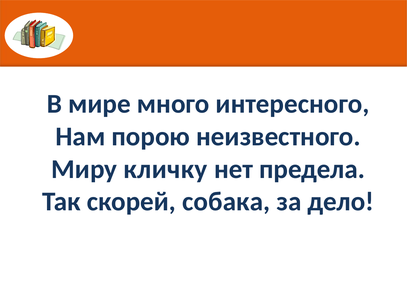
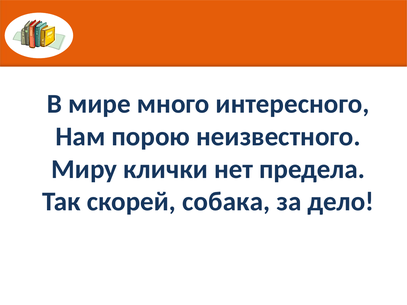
кличку: кличку -> клички
